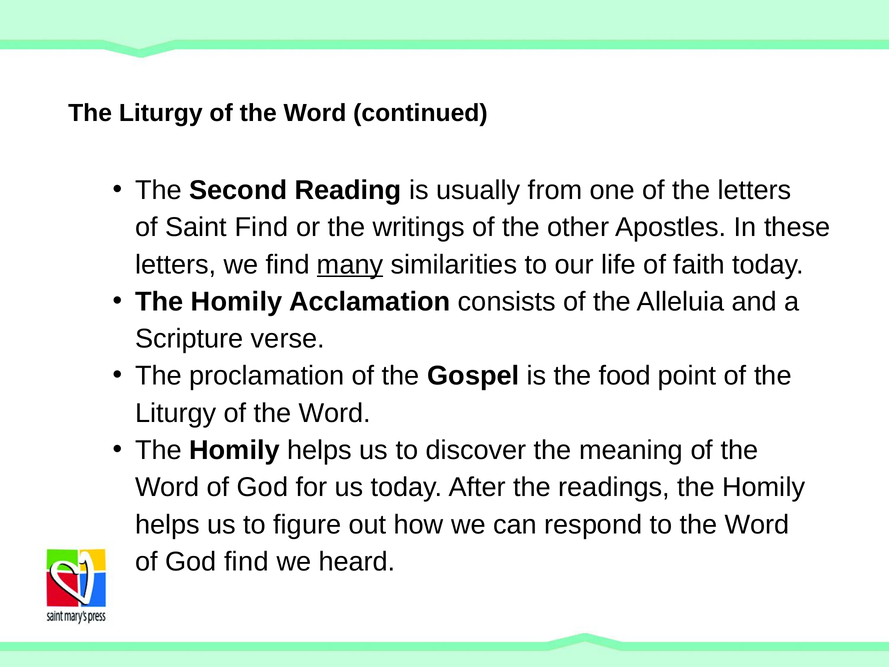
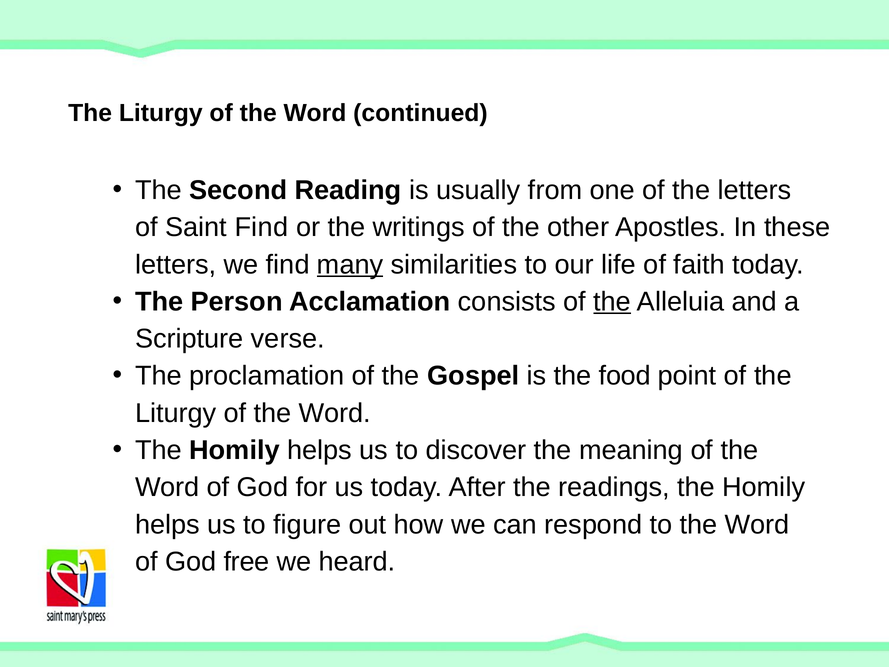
Homily at (237, 302): Homily -> Person
the at (612, 302) underline: none -> present
God find: find -> free
